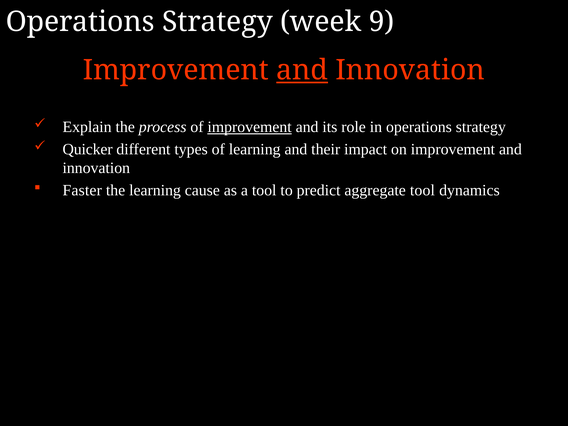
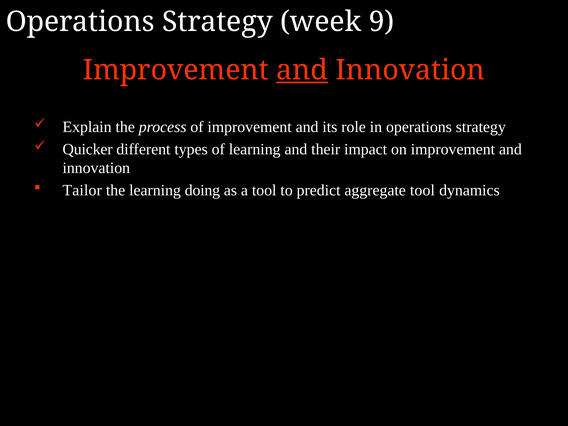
improvement at (250, 127) underline: present -> none
Faster: Faster -> Tailor
cause: cause -> doing
